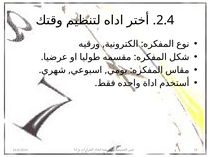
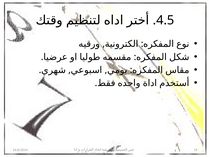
2.4: 2.4 -> 4.5
